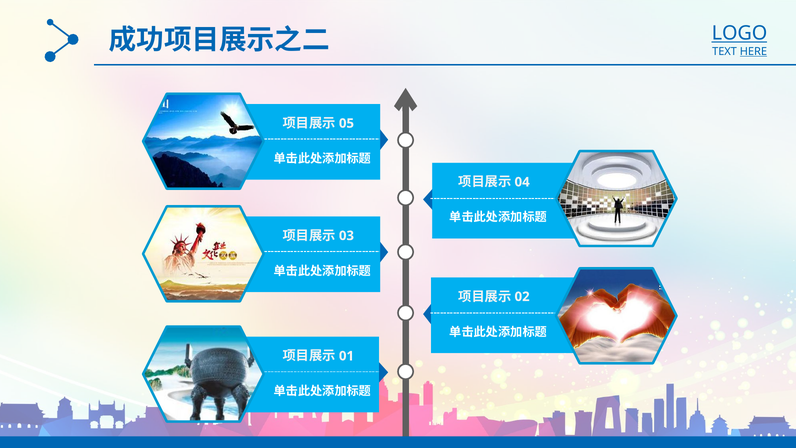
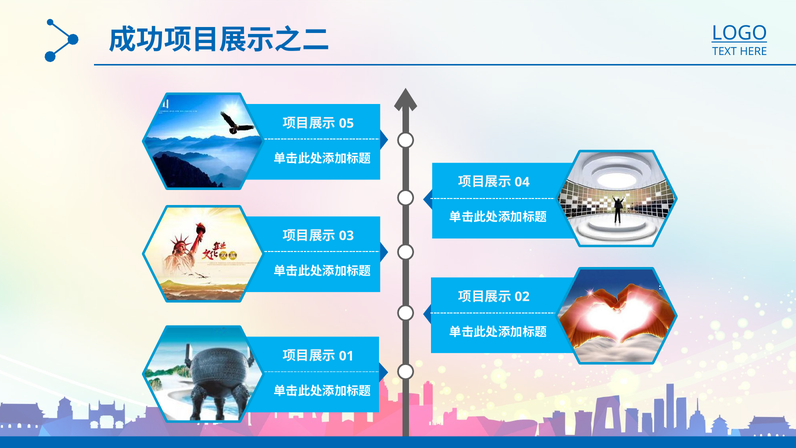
HERE underline: present -> none
